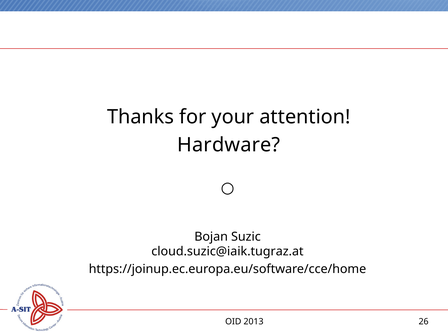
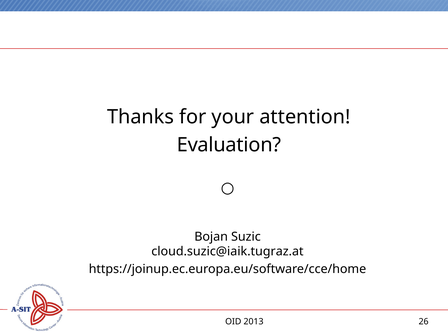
Hardware: Hardware -> Evaluation
